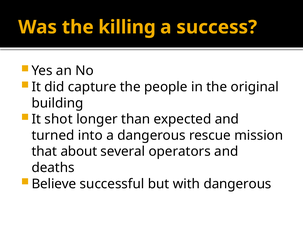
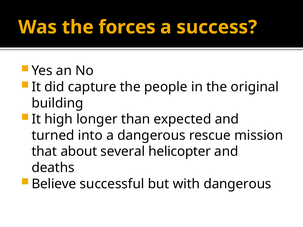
killing: killing -> forces
shot: shot -> high
operators: operators -> helicopter
